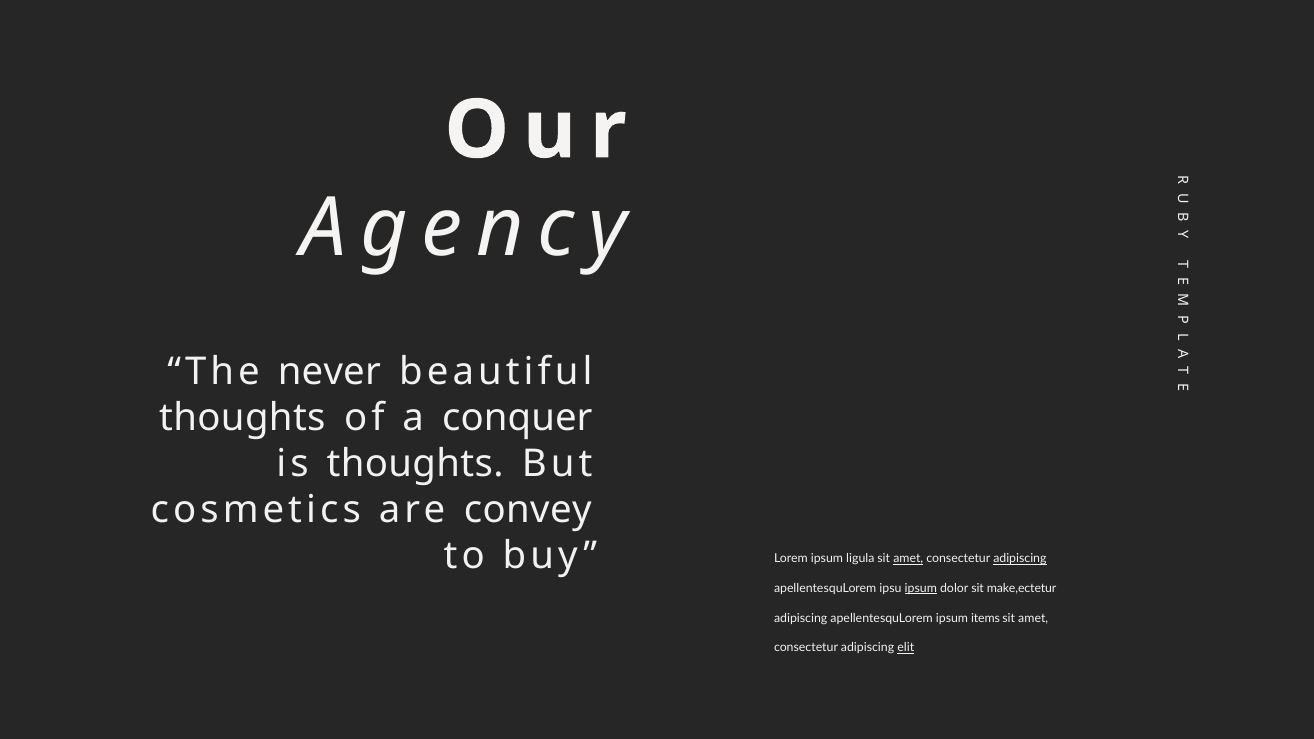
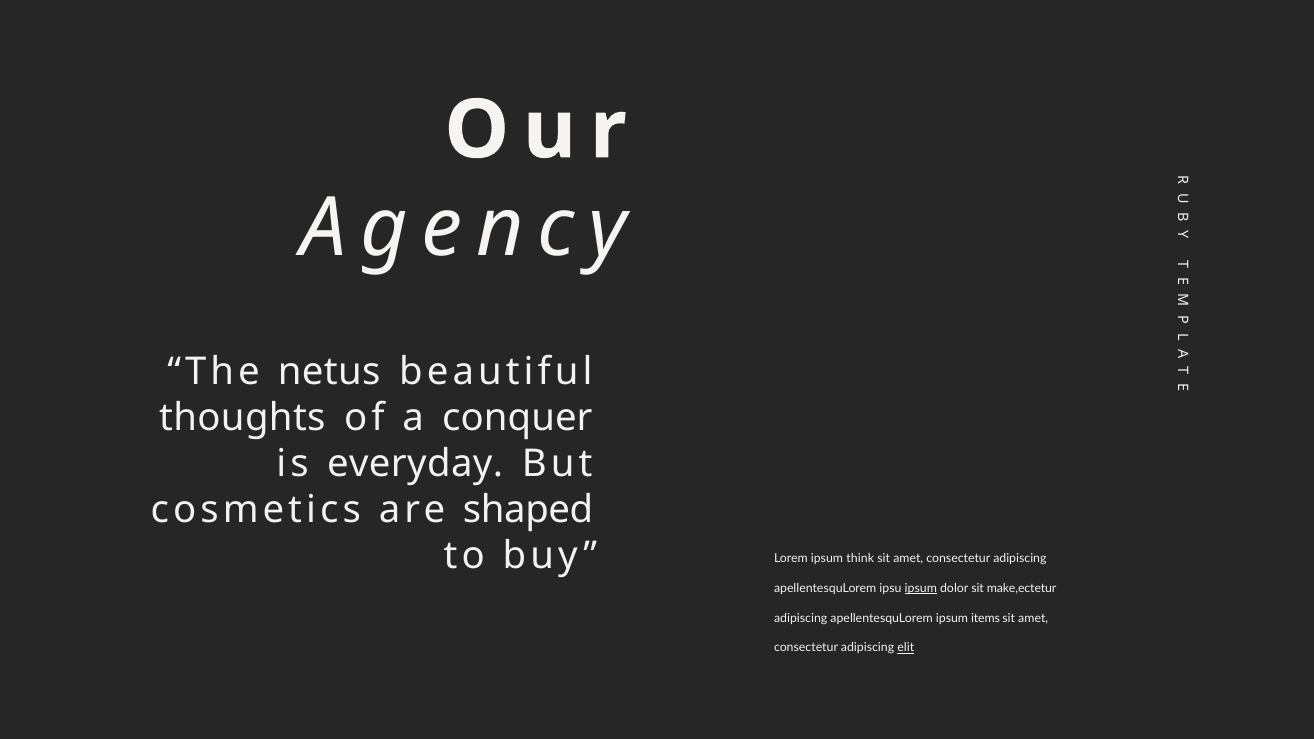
never: never -> netus
is thoughts: thoughts -> everyday
convey: convey -> shaped
ligula: ligula -> think
amet at (908, 559) underline: present -> none
adipiscing at (1020, 559) underline: present -> none
